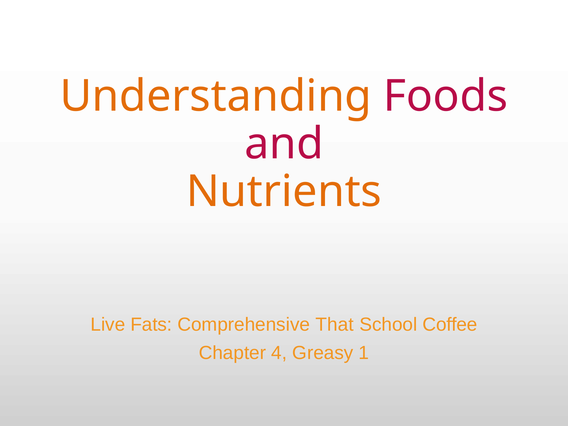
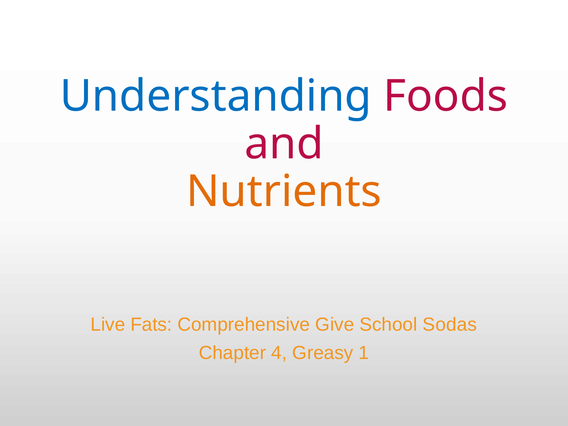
Understanding colour: orange -> blue
That: That -> Give
Coffee: Coffee -> Sodas
